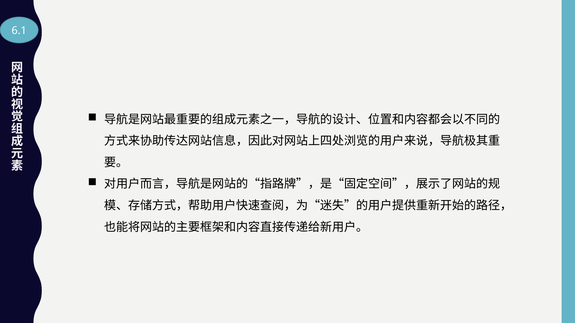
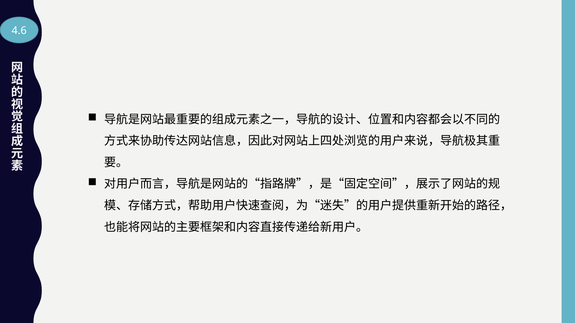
6.1: 6.1 -> 4.6
